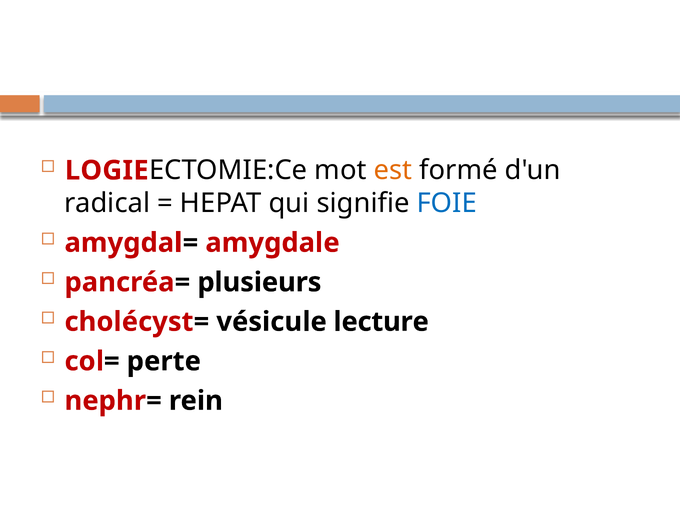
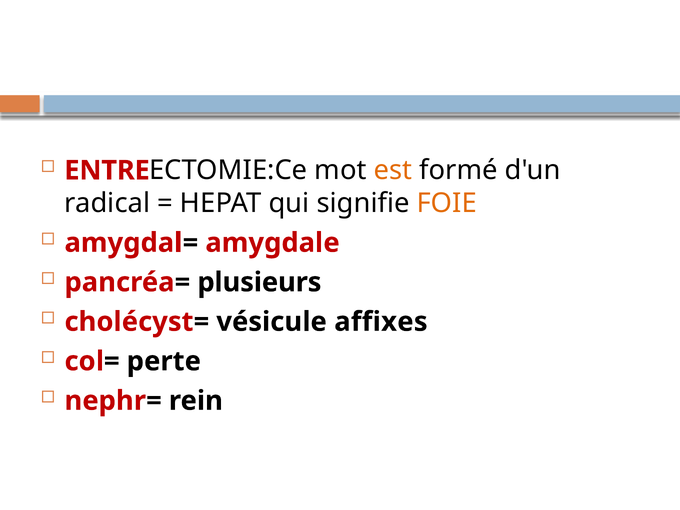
LOGIE: LOGIE -> ENTRE
FOIE colour: blue -> orange
lecture: lecture -> affixes
